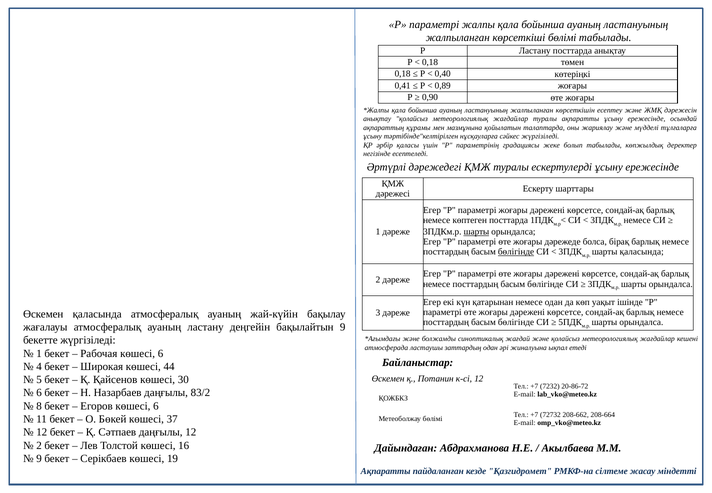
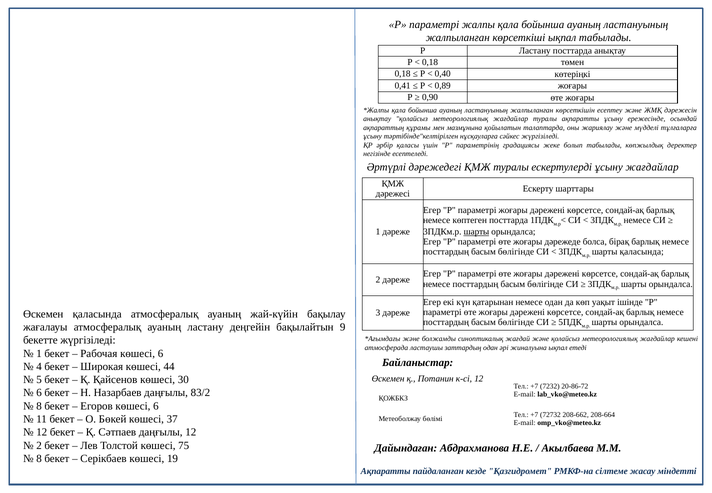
көрсеткіші бөлімі: бөлімі -> ықпал
ескертулерді ұсыну ережесінде: ережесінде -> жағдайлар
бөлігінде at (516, 252) underline: present -> none
16: 16 -> 75
9 at (39, 459): 9 -> 8
